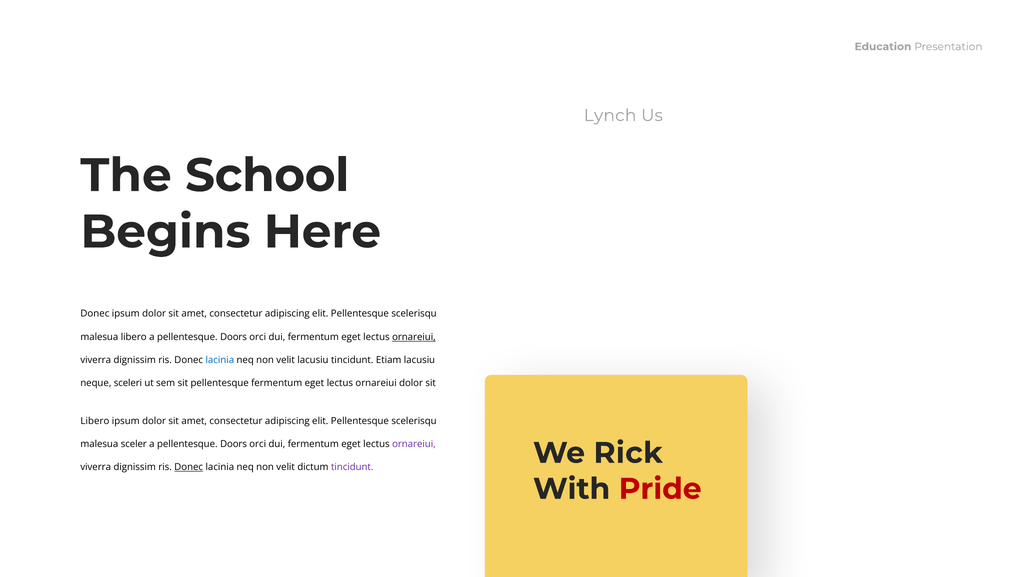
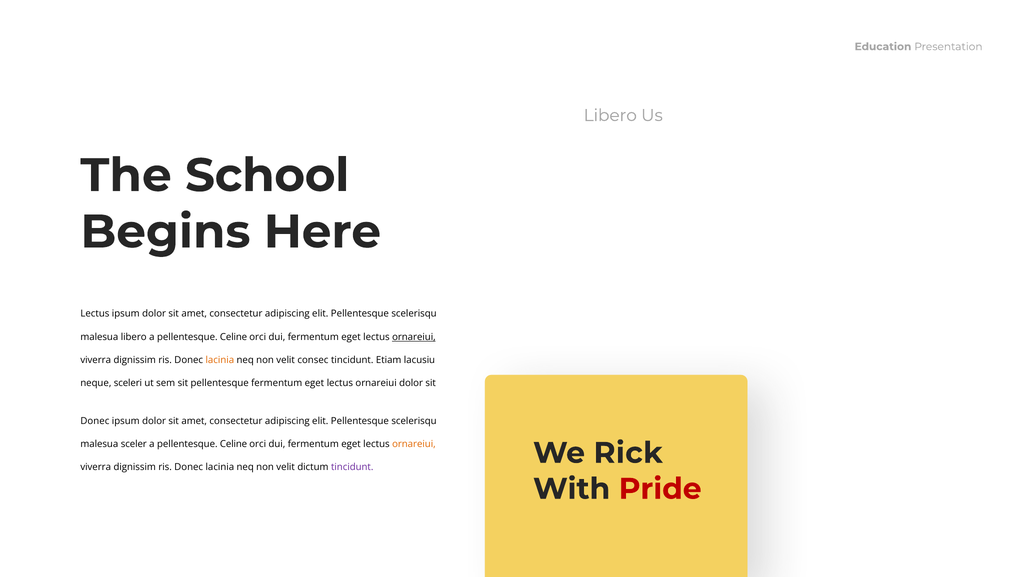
Lynch at (610, 115): Lynch -> Libero
Donec at (95, 314): Donec -> Lectus
libero a pellentesque Doors: Doors -> Celine
lacinia at (220, 360) colour: blue -> orange
velit lacusiu: lacusiu -> consec
Libero at (95, 421): Libero -> Donec
Doors at (234, 444): Doors -> Celine
ornareiui at (414, 444) colour: purple -> orange
Donec at (189, 467) underline: present -> none
